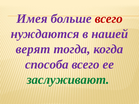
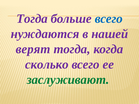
Имея at (32, 19): Имея -> Тогда
всего at (109, 19) colour: red -> blue
способа: способа -> сколько
